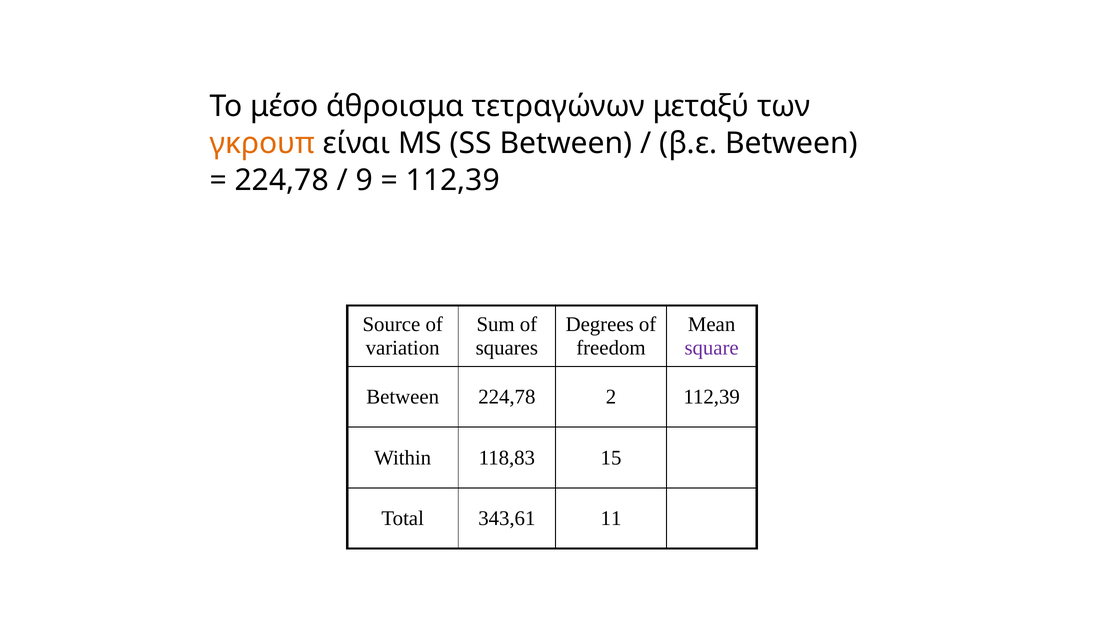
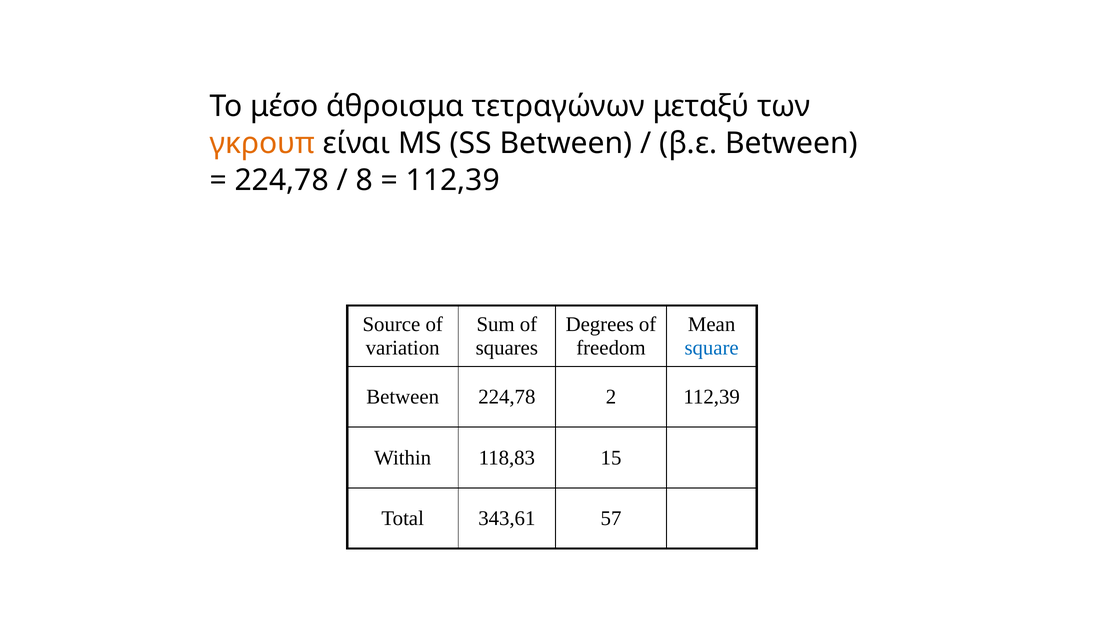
9: 9 -> 8
square colour: purple -> blue
11: 11 -> 57
